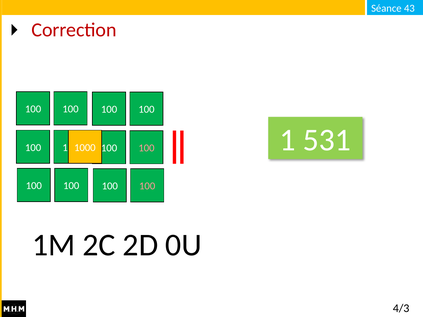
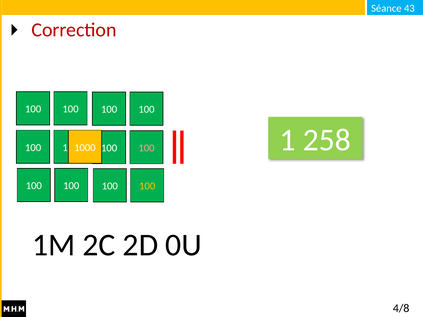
531: 531 -> 258
100 at (147, 186) colour: pink -> yellow
4/3: 4/3 -> 4/8
